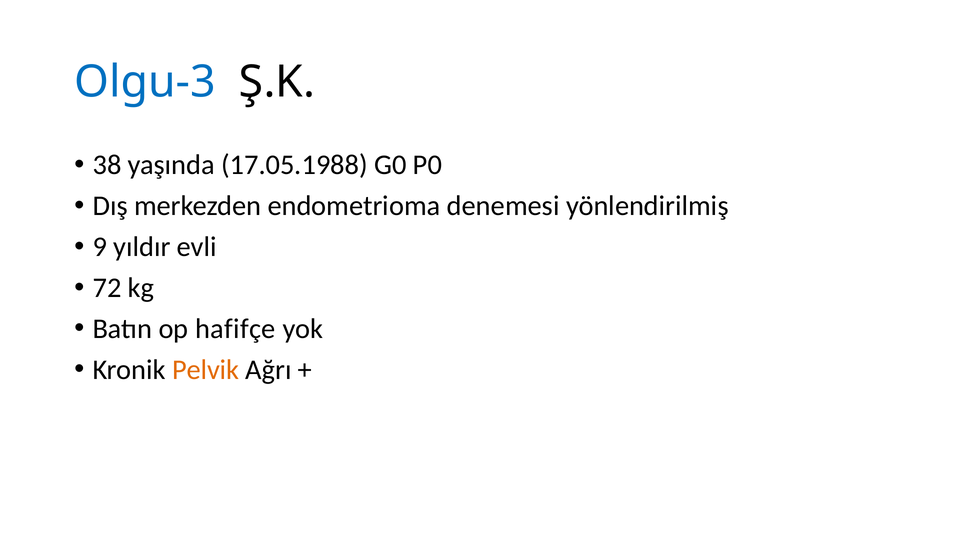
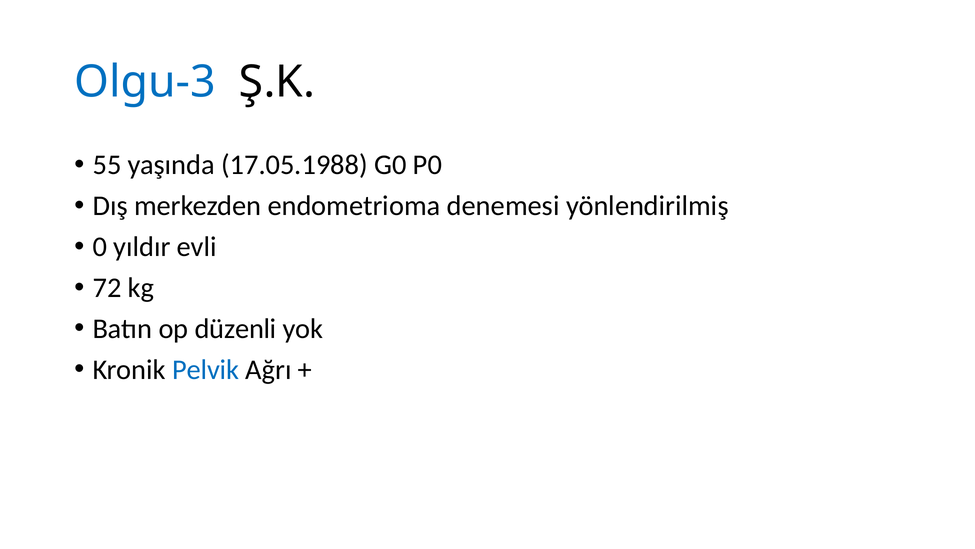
38: 38 -> 55
9: 9 -> 0
hafifçe: hafifçe -> düzenli
Pelvik colour: orange -> blue
